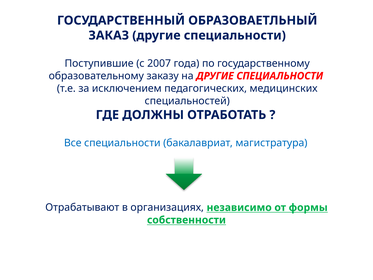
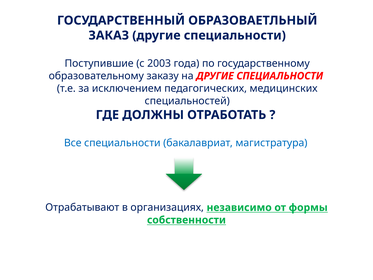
2007: 2007 -> 2003
